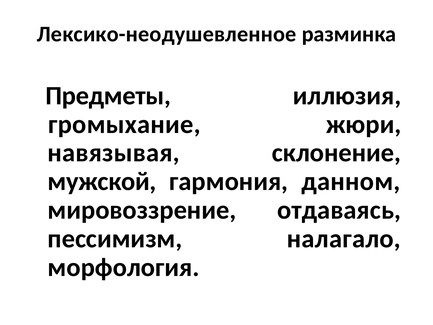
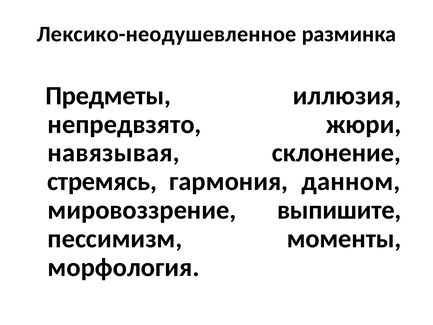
громыхание: громыхание -> непредвзято
мужской: мужской -> стремясь
отдаваясь: отдаваясь -> выпишите
налагало: налагало -> моменты
